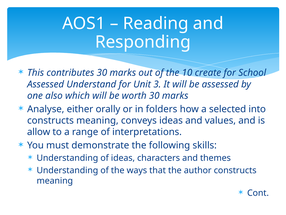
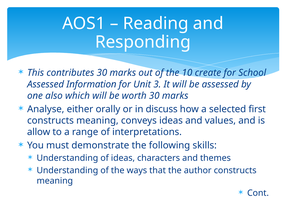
Understand: Understand -> Information
folders: folders -> discuss
into: into -> first
